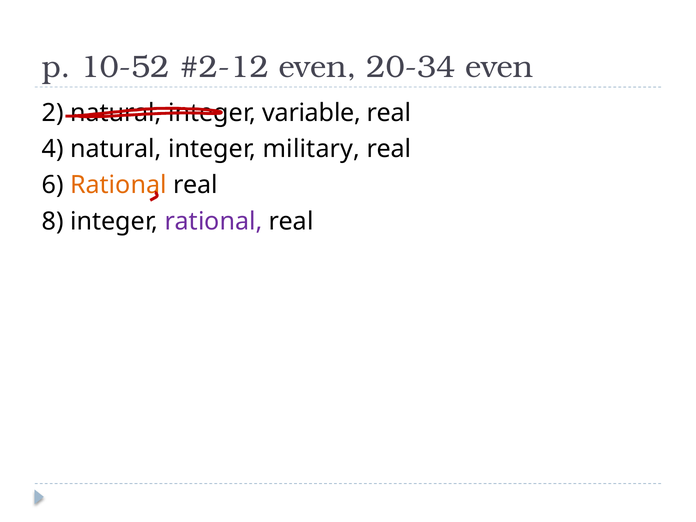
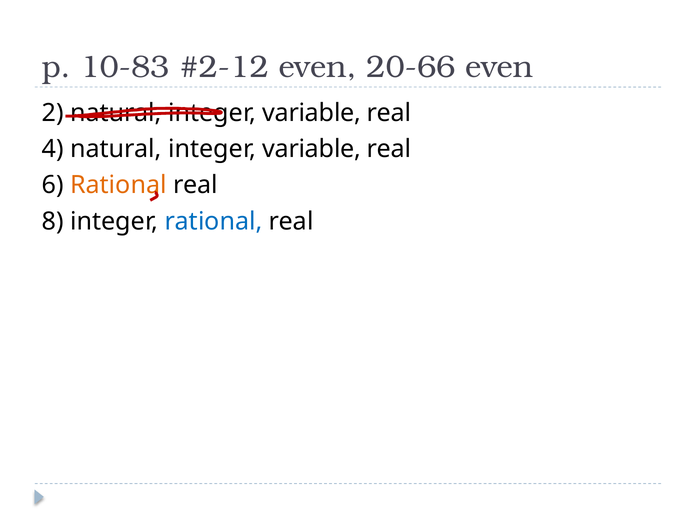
10-52: 10-52 -> 10-83
20-34: 20-34 -> 20-66
4 natural integer military: military -> variable
rational at (213, 221) colour: purple -> blue
